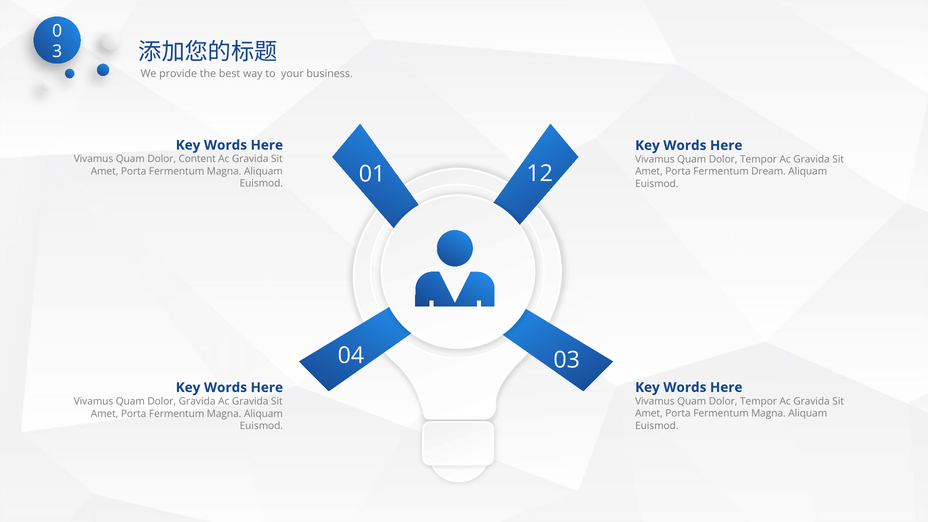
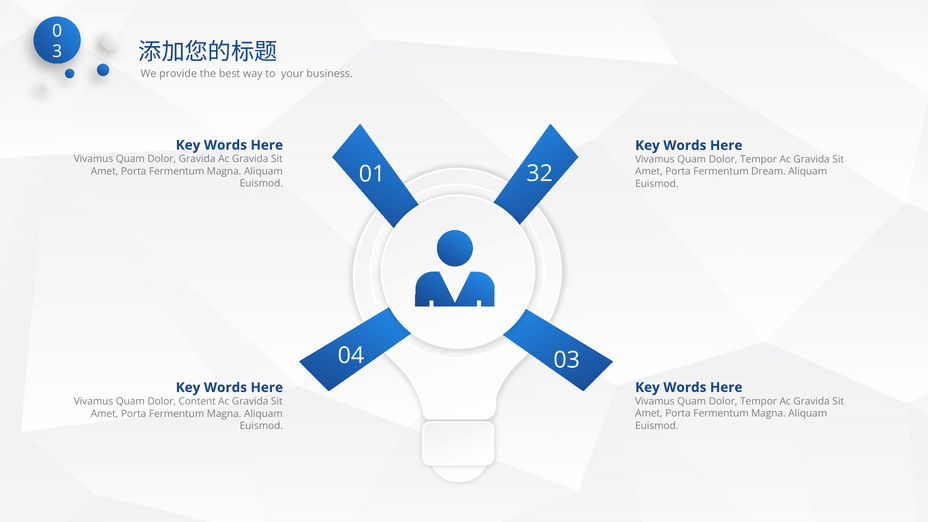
Dolor Content: Content -> Gravida
12: 12 -> 32
Dolor Gravida: Gravida -> Content
